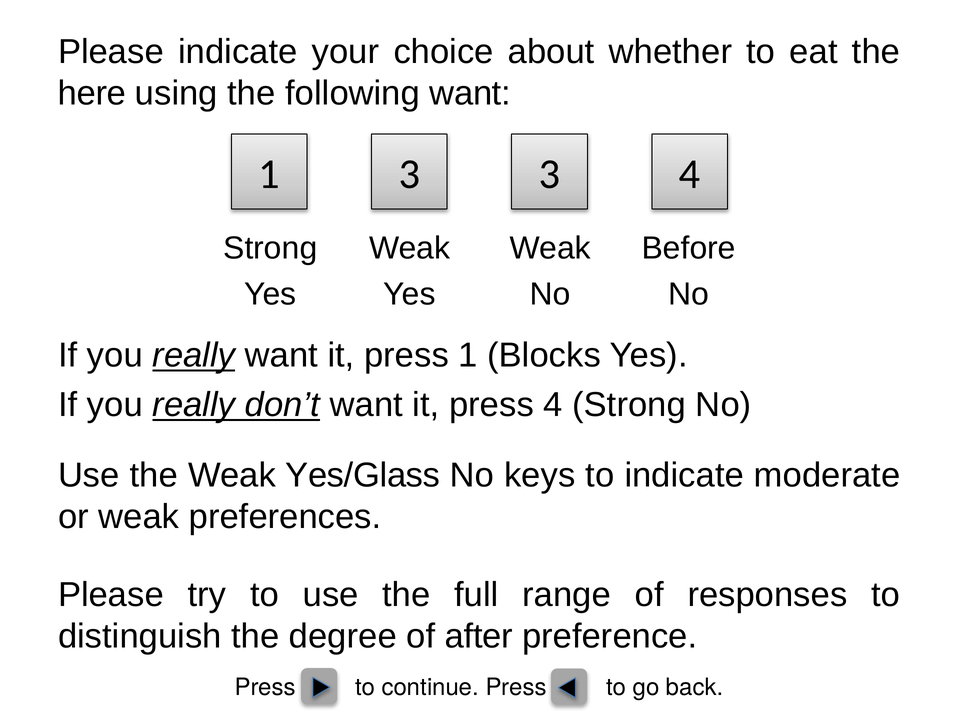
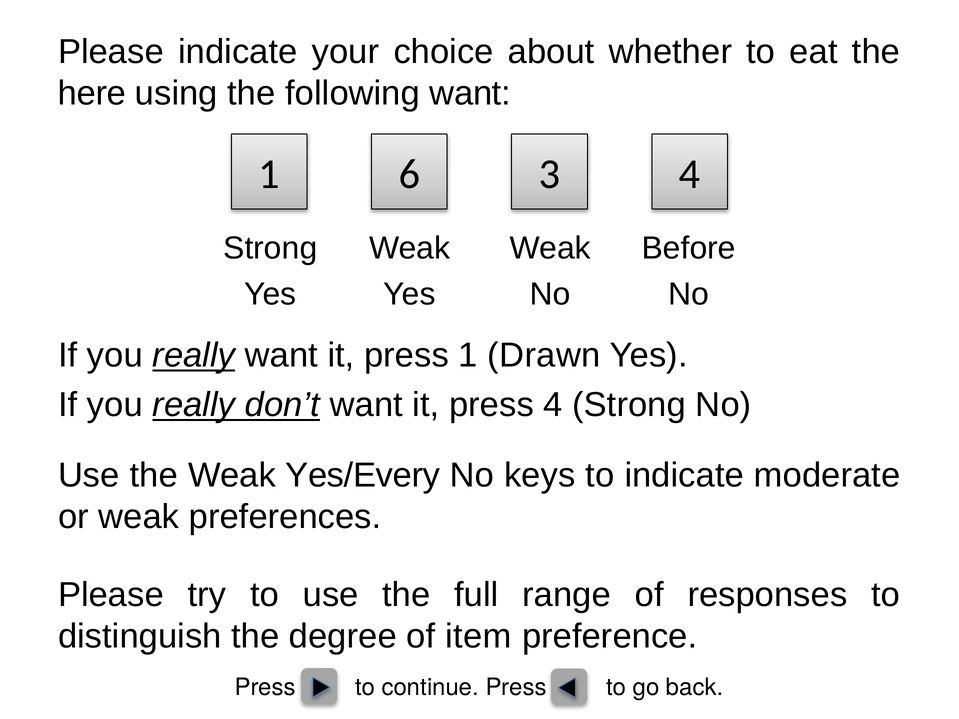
1 3: 3 -> 6
Blocks: Blocks -> Drawn
Yes/Glass: Yes/Glass -> Yes/Every
after: after -> item
